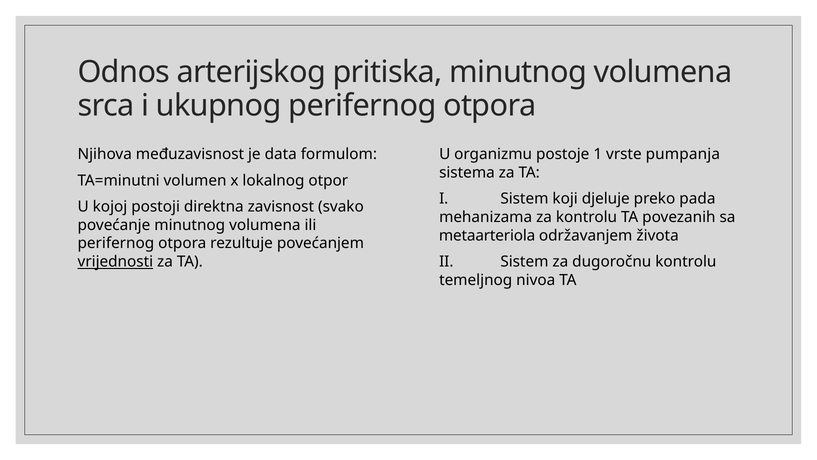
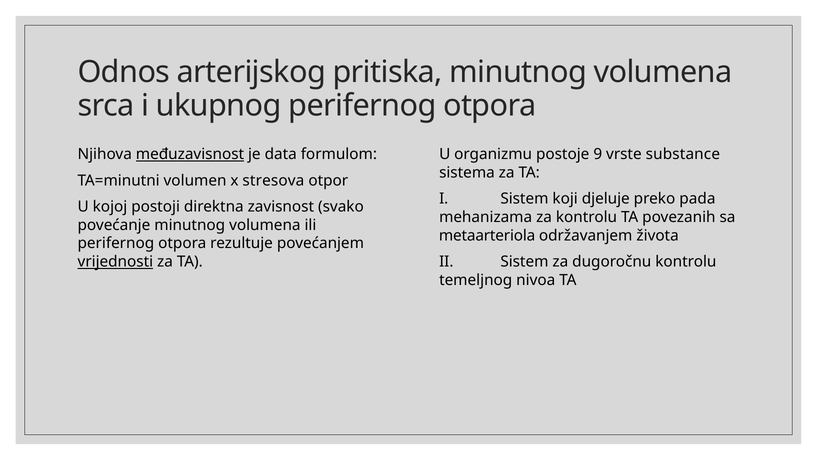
međuzavisnost underline: none -> present
1: 1 -> 9
pumpanja: pumpanja -> substance
lokalnog: lokalnog -> stresova
